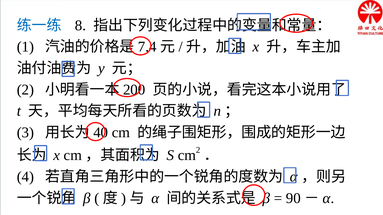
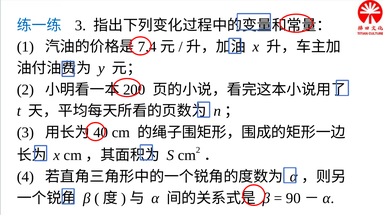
8 at (81, 25): 8 -> 3
